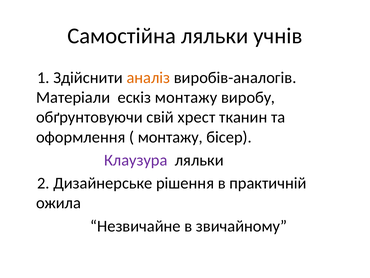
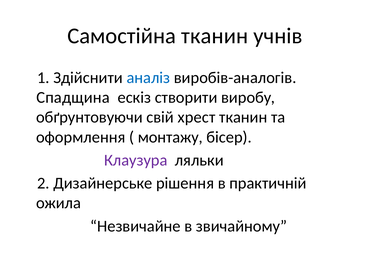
Самостійна ляльки: ляльки -> тканин
аналіз colour: orange -> blue
Матеріали: Матеріали -> Спадщина
ескіз монтажу: монтажу -> створити
